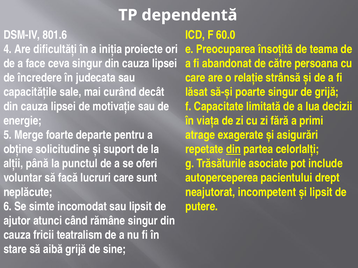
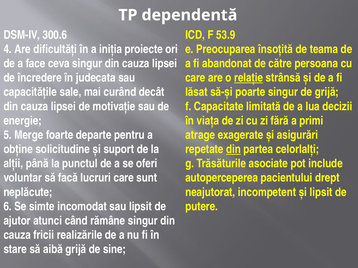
801.6: 801.6 -> 300.6
60.0: 60.0 -> 53.9
relaţie underline: none -> present
teatralism: teatralism -> realizările
